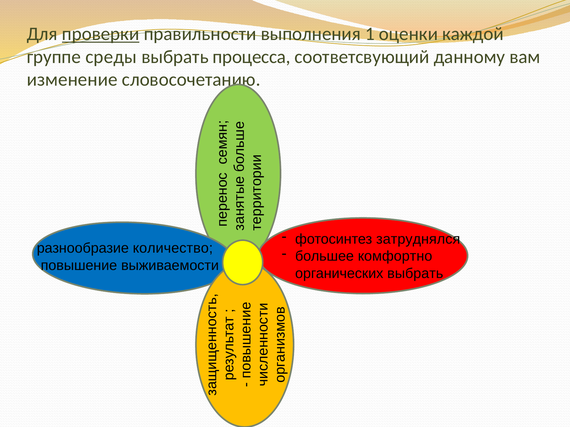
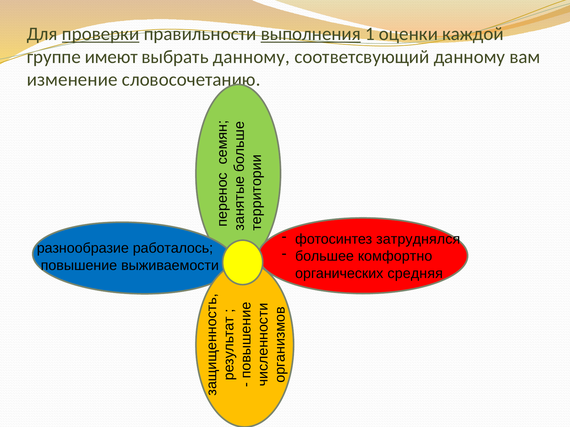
выполнения underline: none -> present
среды: среды -> имеют
выбрать процесса: процесса -> данному
количество: количество -> работалось
органических выбрать: выбрать -> средняя
